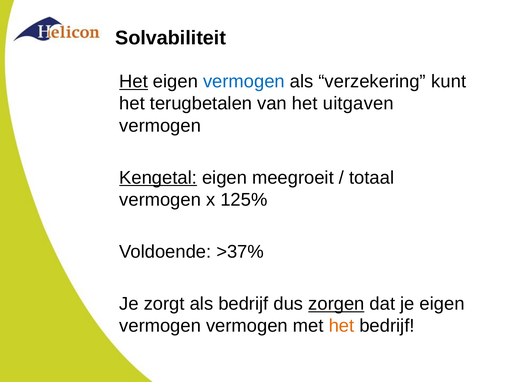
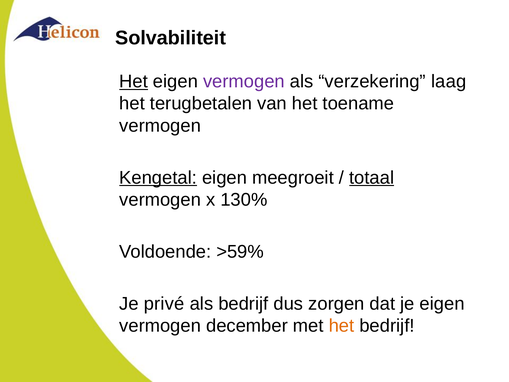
vermogen at (244, 81) colour: blue -> purple
kunt: kunt -> laag
uitgaven: uitgaven -> toename
totaal underline: none -> present
125%: 125% -> 130%
>37%: >37% -> >59%
zorgt: zorgt -> privé
zorgen underline: present -> none
vermogen vermogen: vermogen -> december
